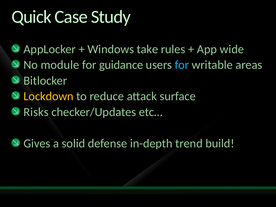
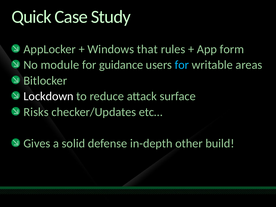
take: take -> that
wide: wide -> form
Lockdown colour: yellow -> white
trend: trend -> other
